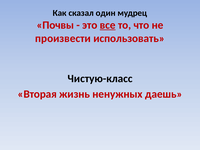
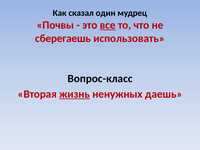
произвести: произвести -> сберегаешь
Чистую-класс: Чистую-класс -> Вопрос-класс
жизнь underline: none -> present
